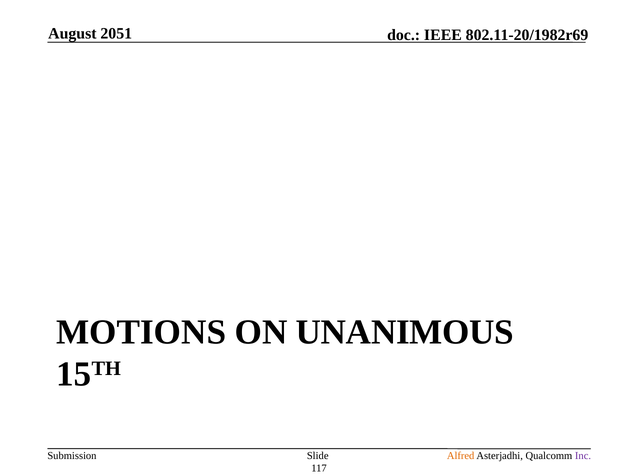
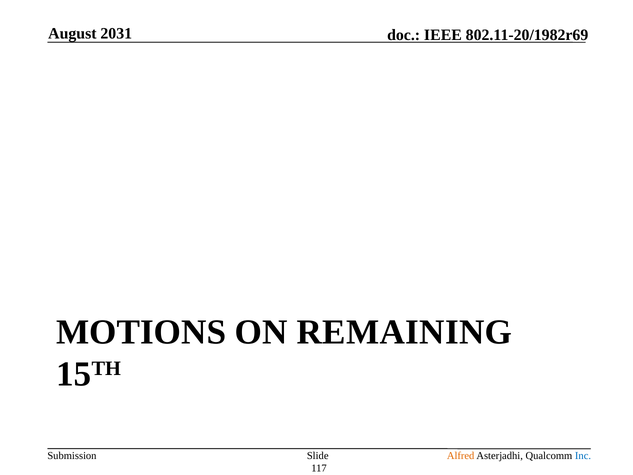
2051: 2051 -> 2031
UNANIMOUS: UNANIMOUS -> REMAINING
Inc colour: purple -> blue
